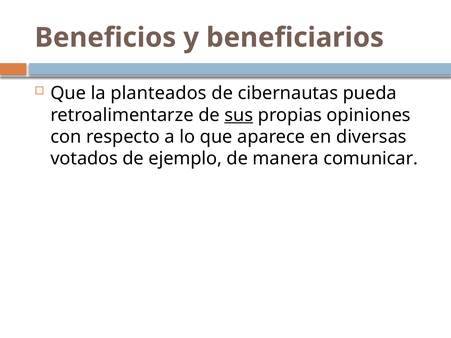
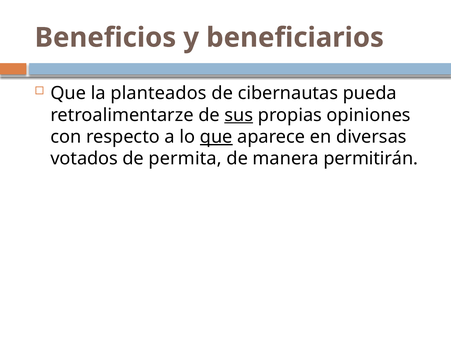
que at (216, 137) underline: none -> present
ejemplo: ejemplo -> permita
comunicar: comunicar -> permitirán
